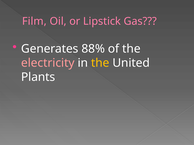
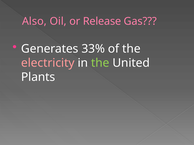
Film: Film -> Also
Lipstick: Lipstick -> Release
88%: 88% -> 33%
the at (100, 63) colour: yellow -> light green
